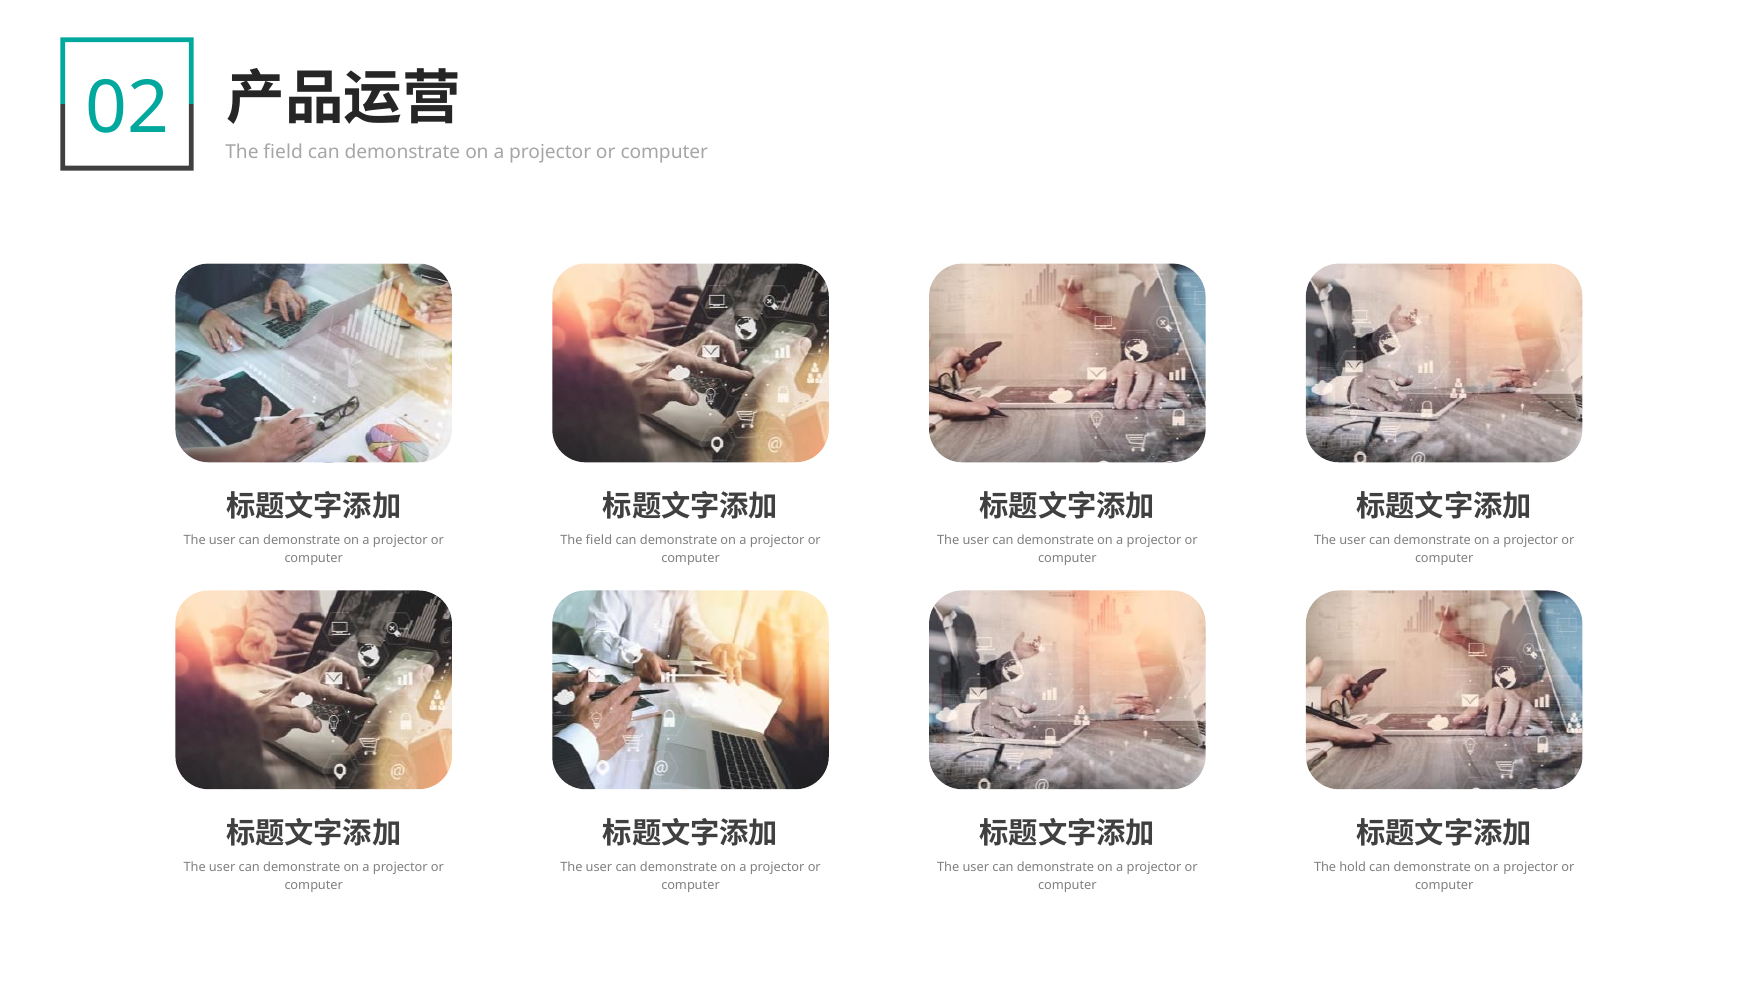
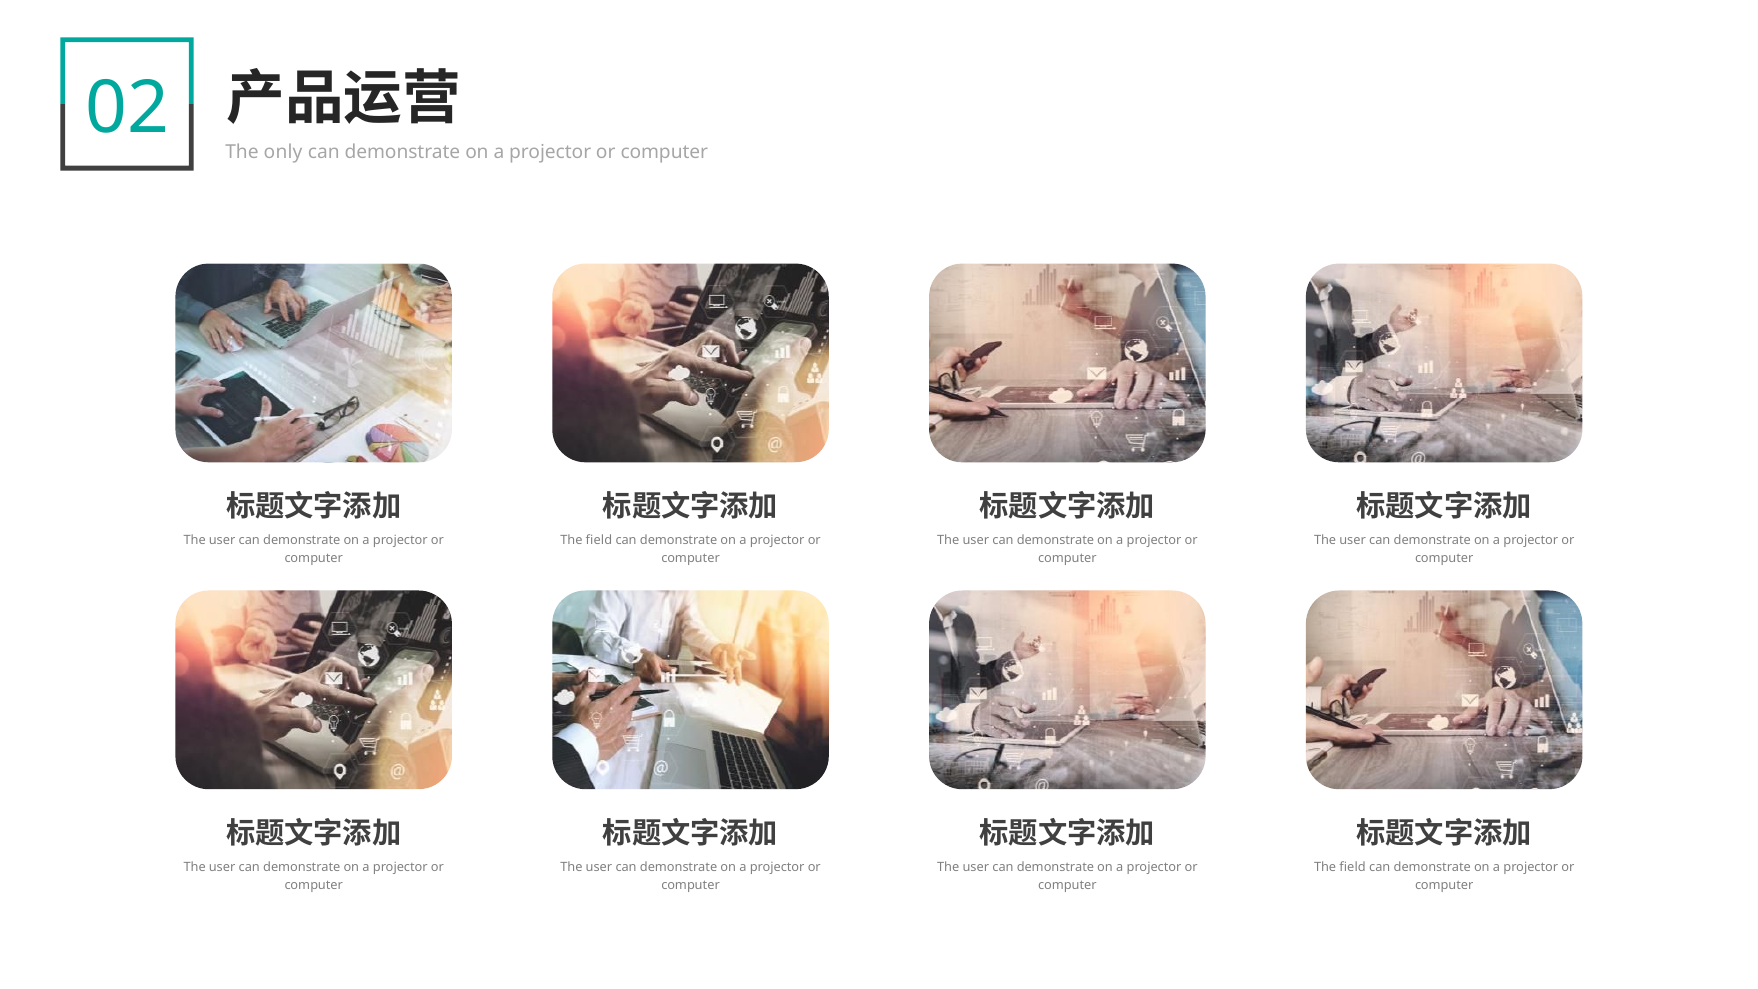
field at (283, 152): field -> only
hold at (1353, 867): hold -> field
